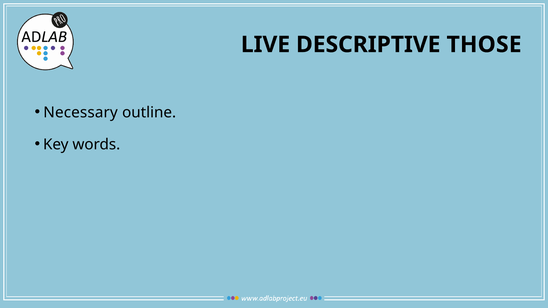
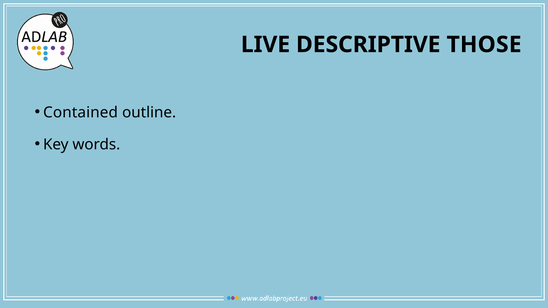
Necessary: Necessary -> Contained
